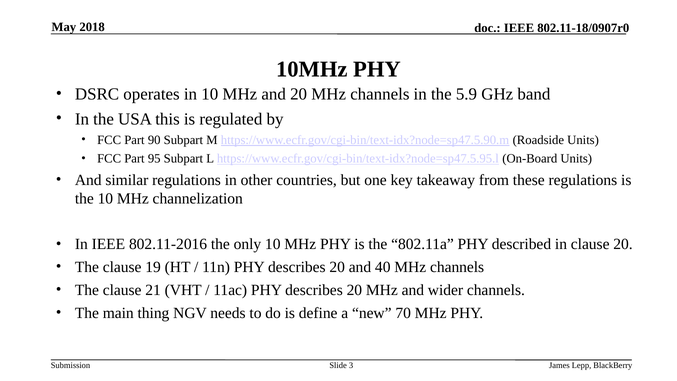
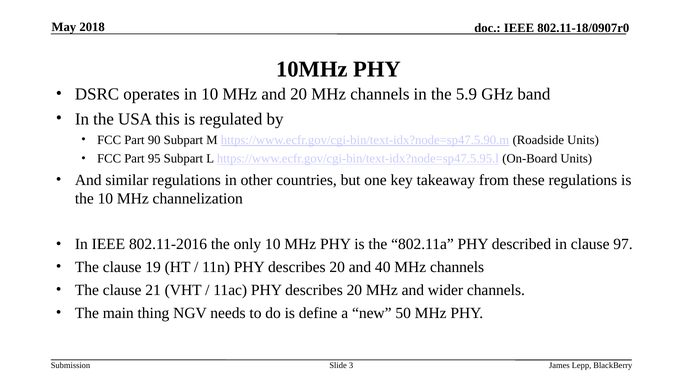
clause 20: 20 -> 97
70: 70 -> 50
